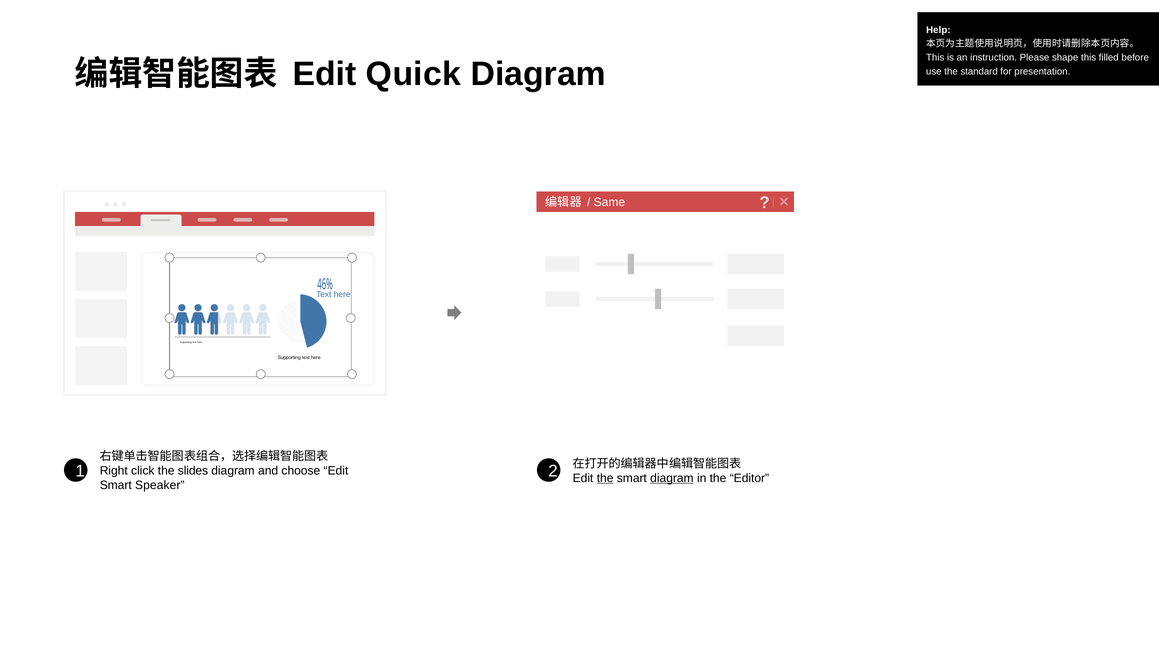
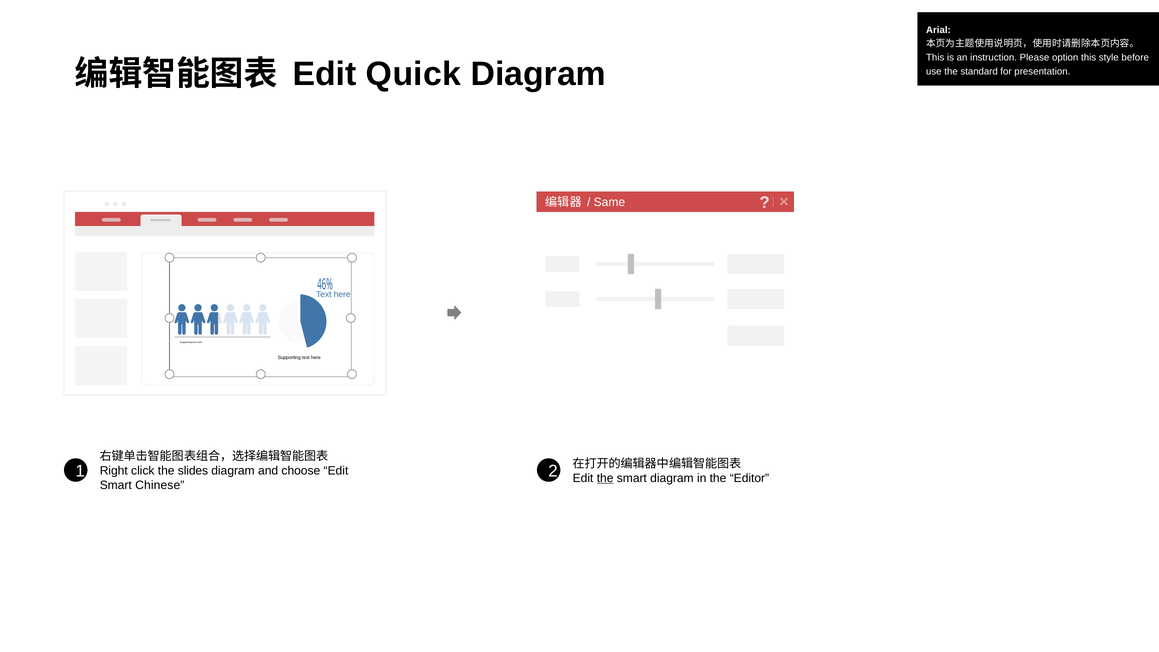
Help: Help -> Arial
shape: shape -> option
filled: filled -> style
diagram at (672, 478) underline: present -> none
Speaker: Speaker -> Chinese
